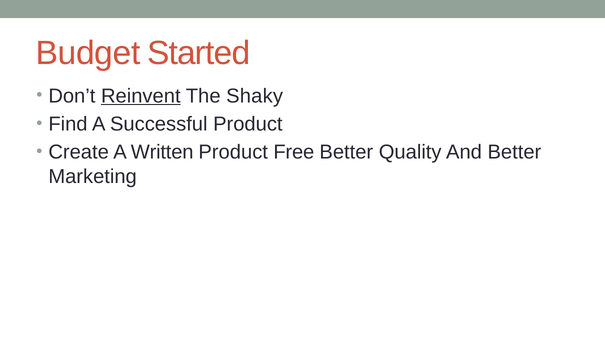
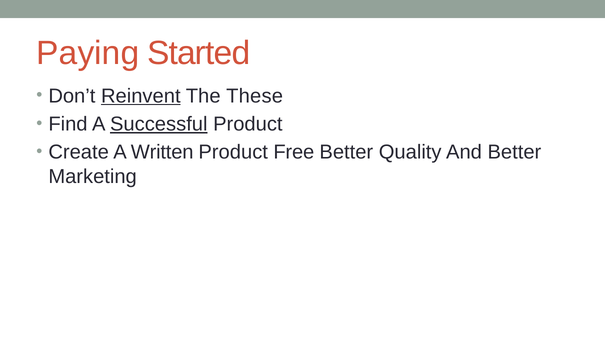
Budget: Budget -> Paying
Shaky: Shaky -> These
Successful underline: none -> present
